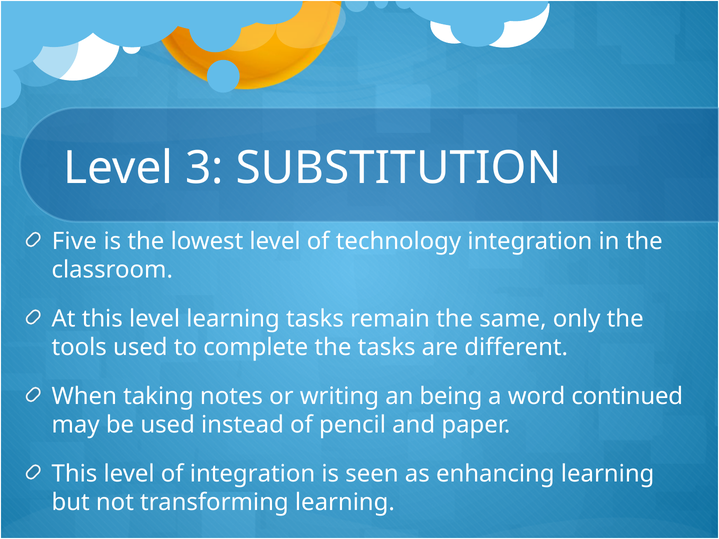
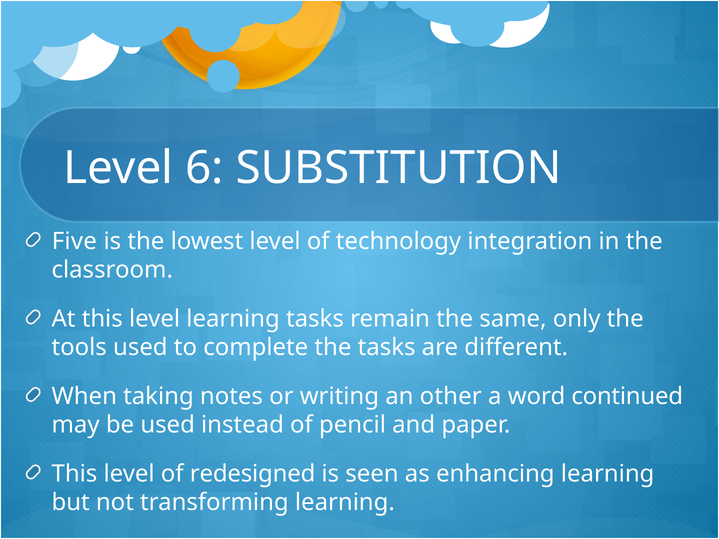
3: 3 -> 6
being: being -> other
of integration: integration -> redesigned
